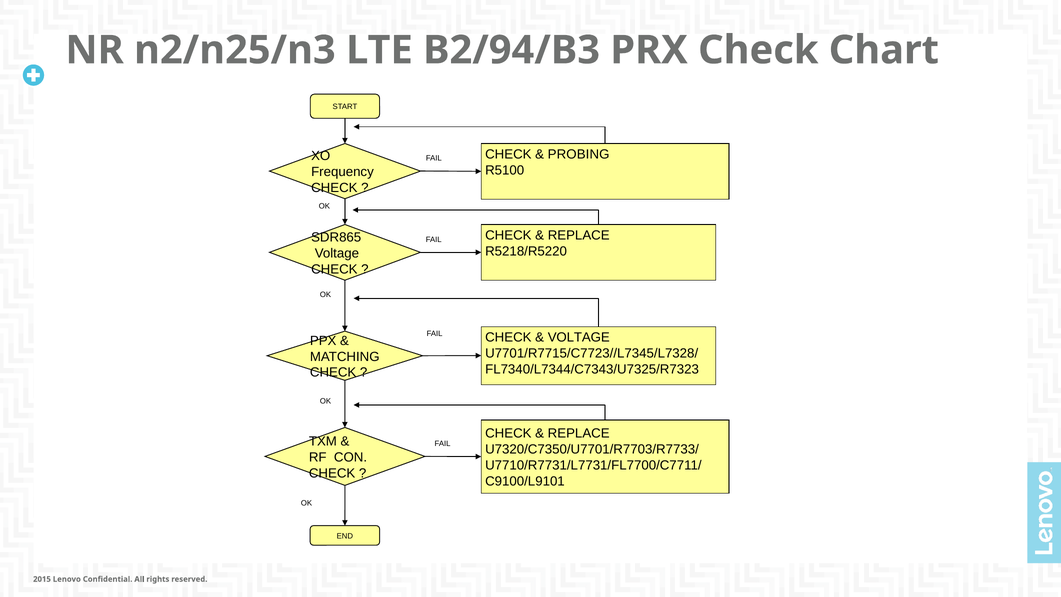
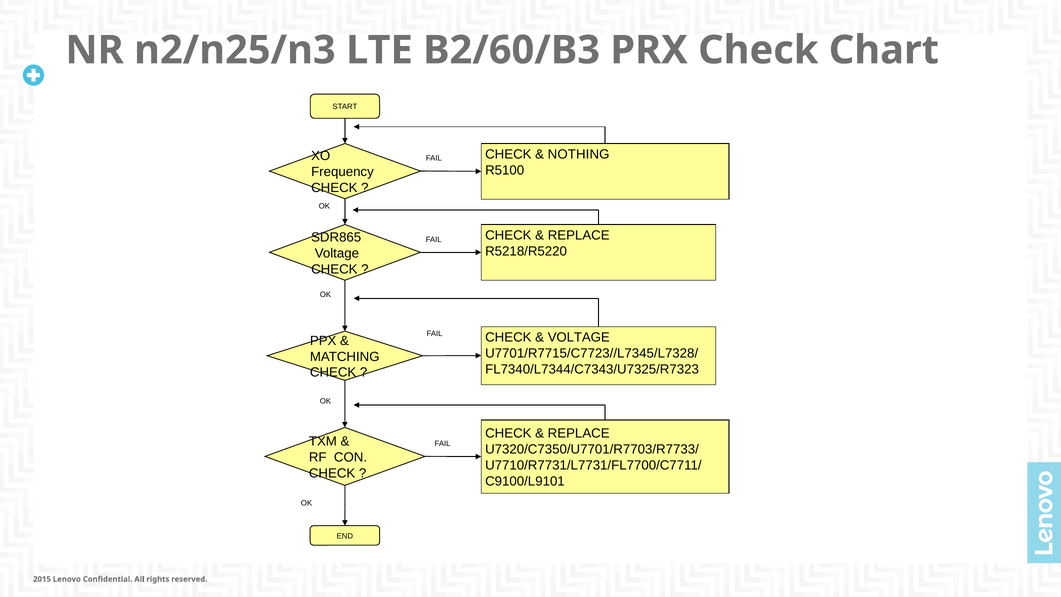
B2/94/B3: B2/94/B3 -> B2/60/B3
PROBING: PROBING -> NOTHING
